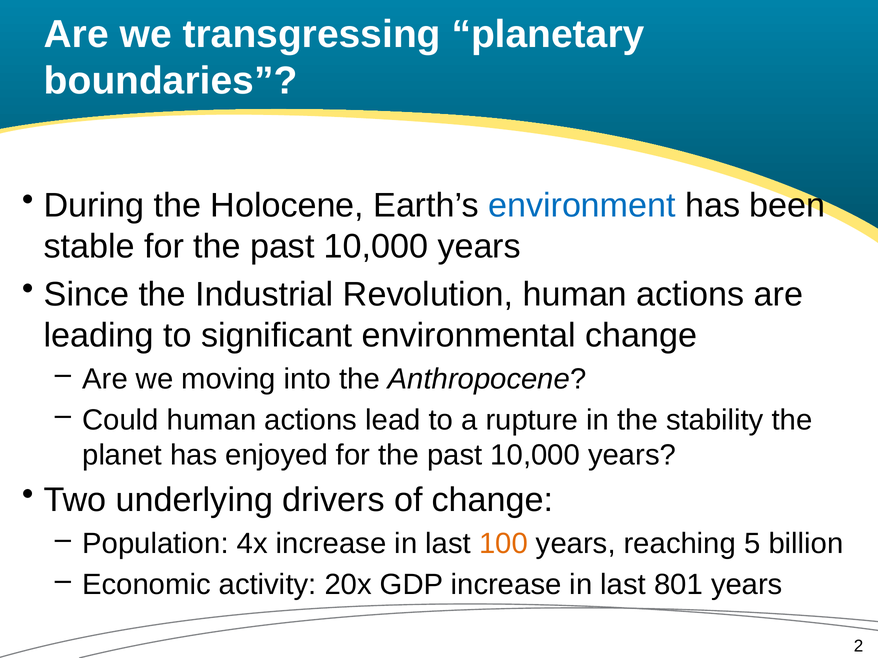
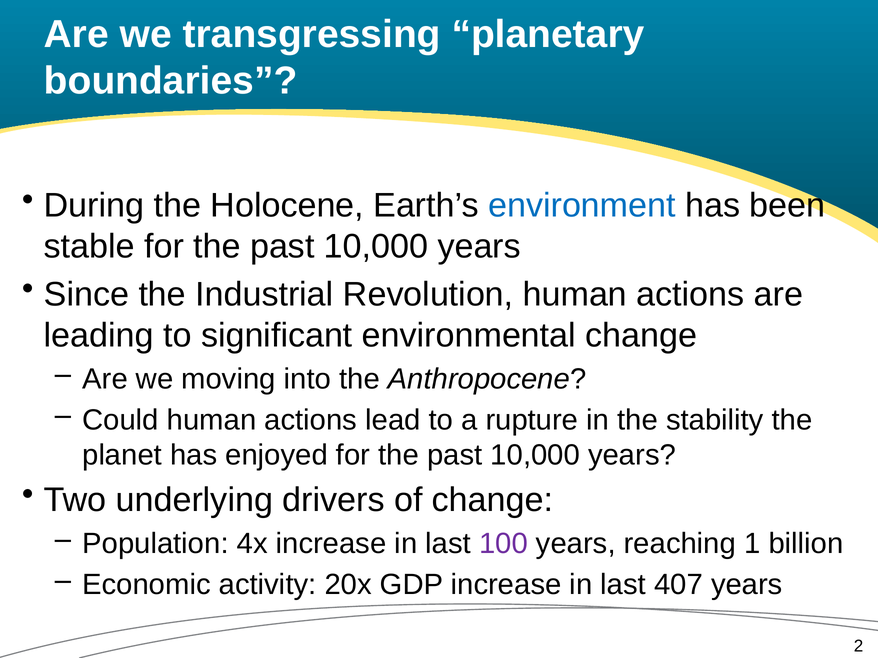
100 colour: orange -> purple
5: 5 -> 1
801: 801 -> 407
